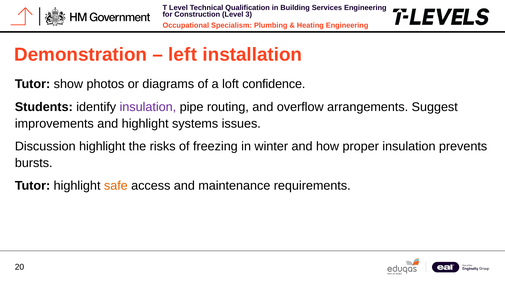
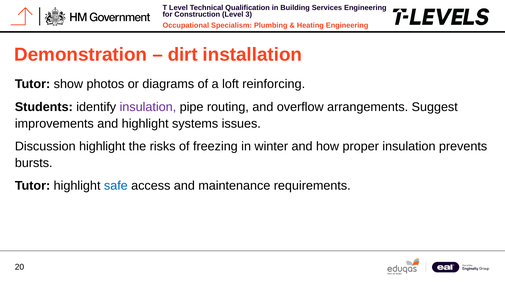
left: left -> dirt
confidence: confidence -> reinforcing
safe colour: orange -> blue
